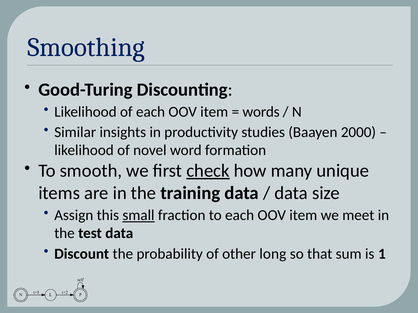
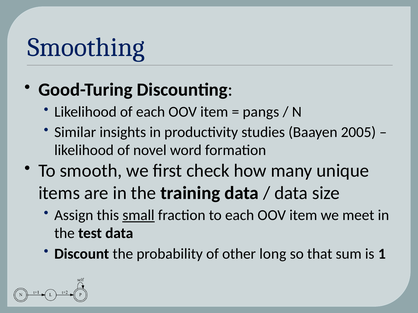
words: words -> pangs
2000: 2000 -> 2005
check underline: present -> none
